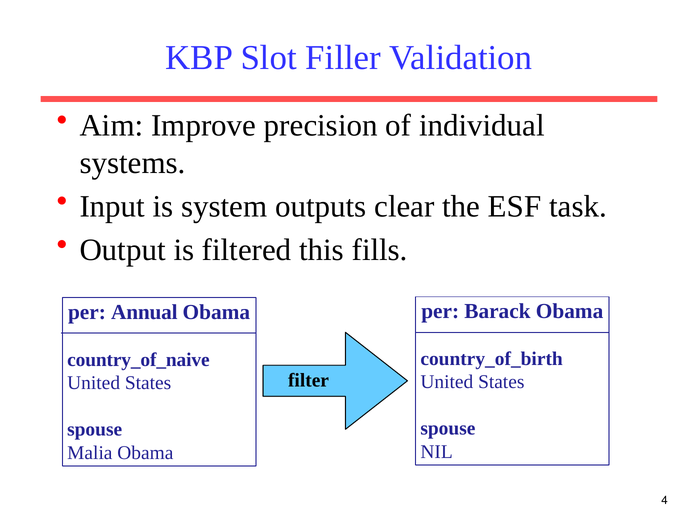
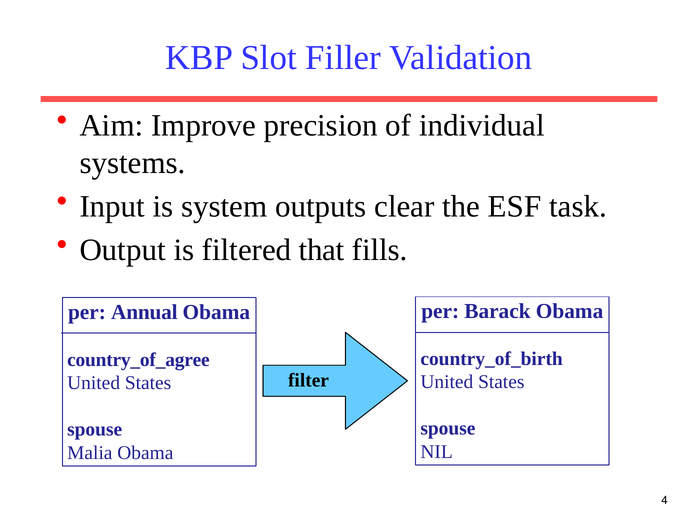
this: this -> that
country_of_naive: country_of_naive -> country_of_agree
